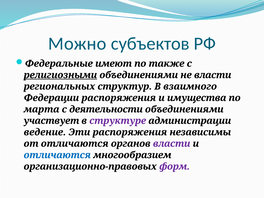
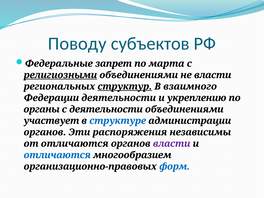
Можно: Можно -> Поводу
имеют: имеют -> запрет
также: также -> марта
структур underline: none -> present
Федерации распоряжения: распоряжения -> деятельности
имущества: имущества -> укреплению
марта: марта -> органы
структуре colour: purple -> blue
ведение at (45, 132): ведение -> органов
форм colour: purple -> blue
